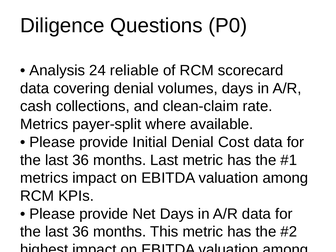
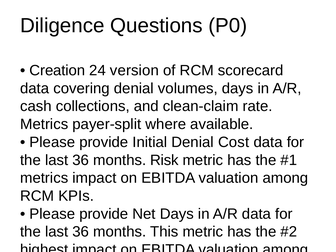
Analysis: Analysis -> Creation
reliable: reliable -> version
months Last: Last -> Risk
